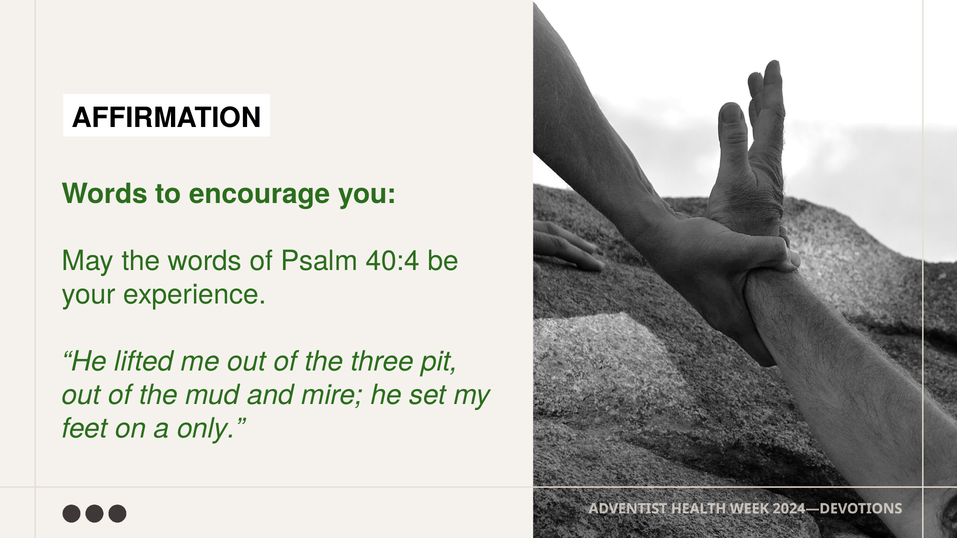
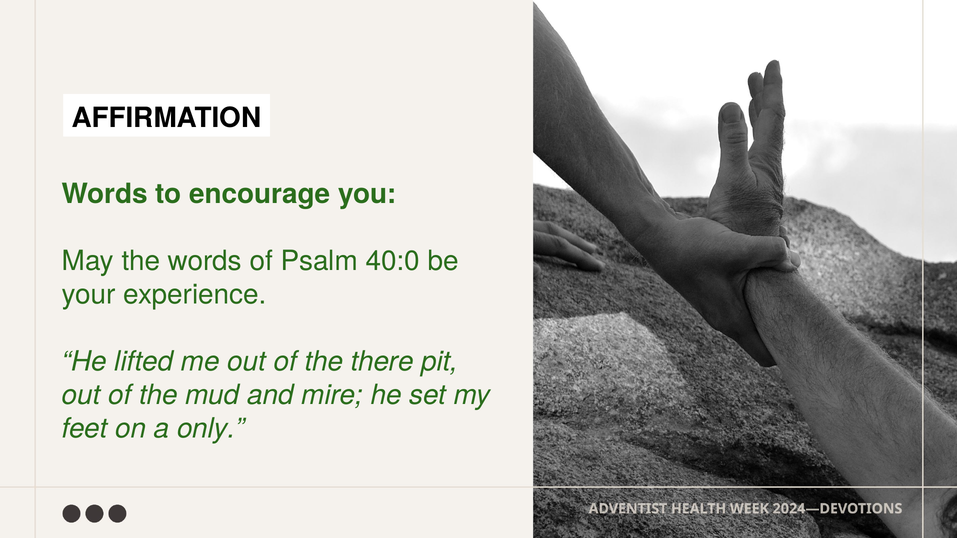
40:4: 40:4 -> 40:0
three: three -> there
